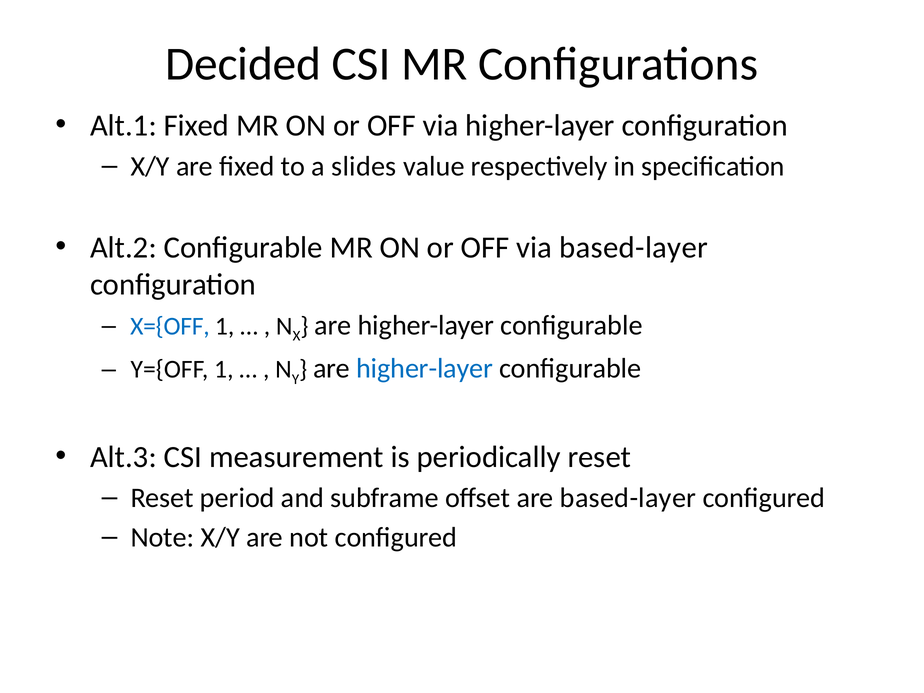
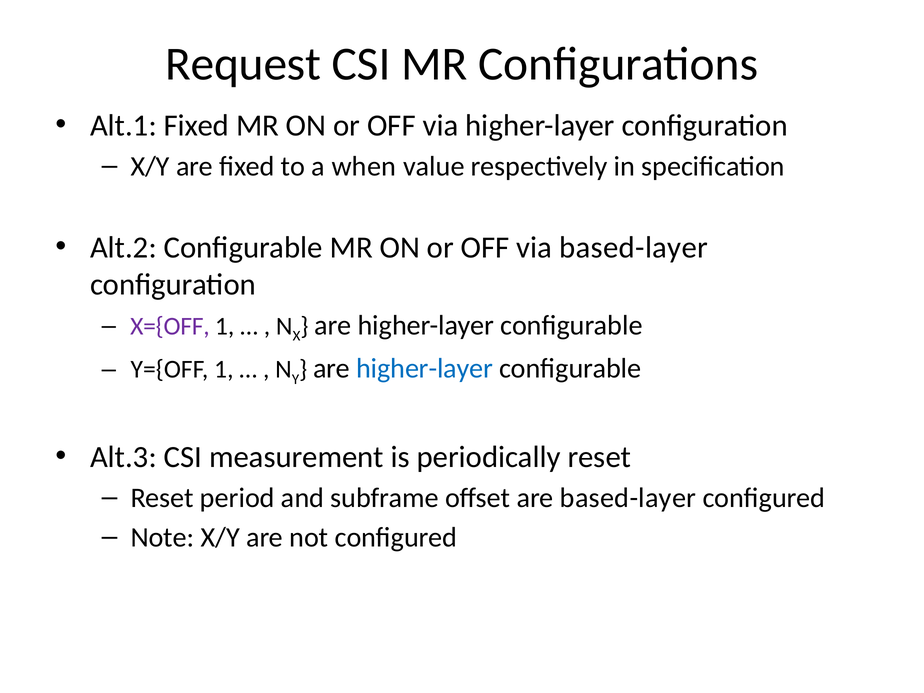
Decided: Decided -> Request
slides: slides -> when
X={OFF colour: blue -> purple
